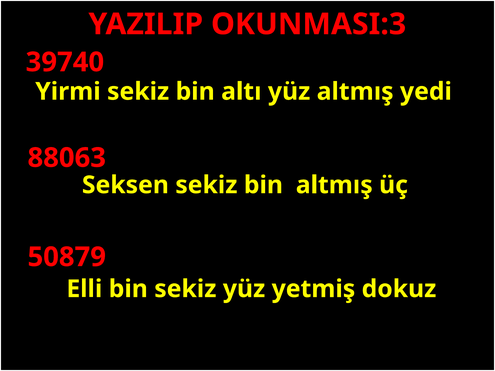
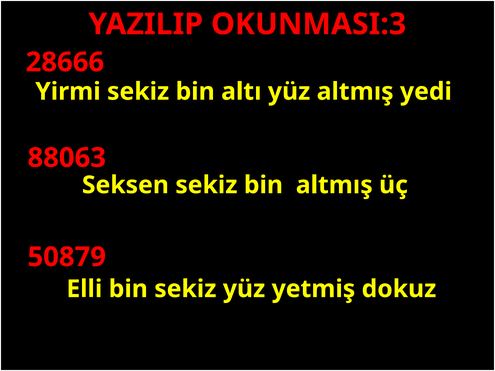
39740: 39740 -> 28666
